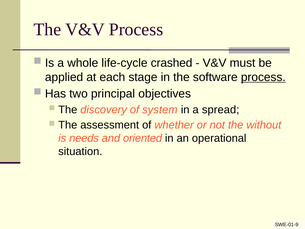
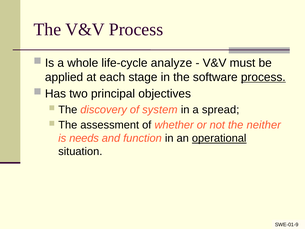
crashed: crashed -> analyze
without: without -> neither
oriented: oriented -> function
operational underline: none -> present
